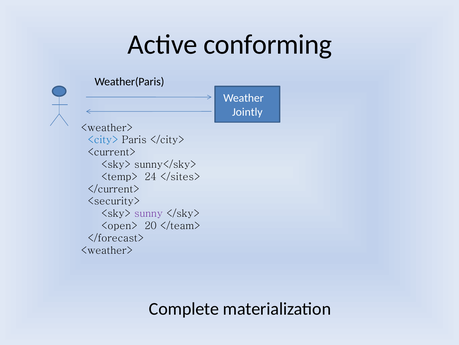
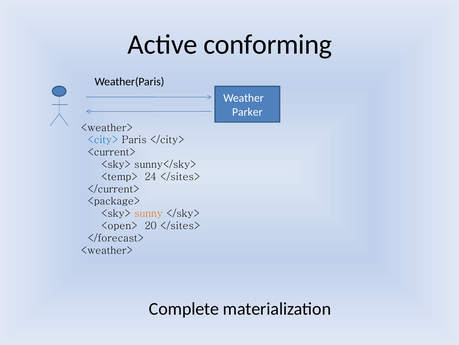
Jointly: Jointly -> Parker
<security>: <security> -> <package>
sunny colour: purple -> orange
20 </team>: </team> -> </sites>
